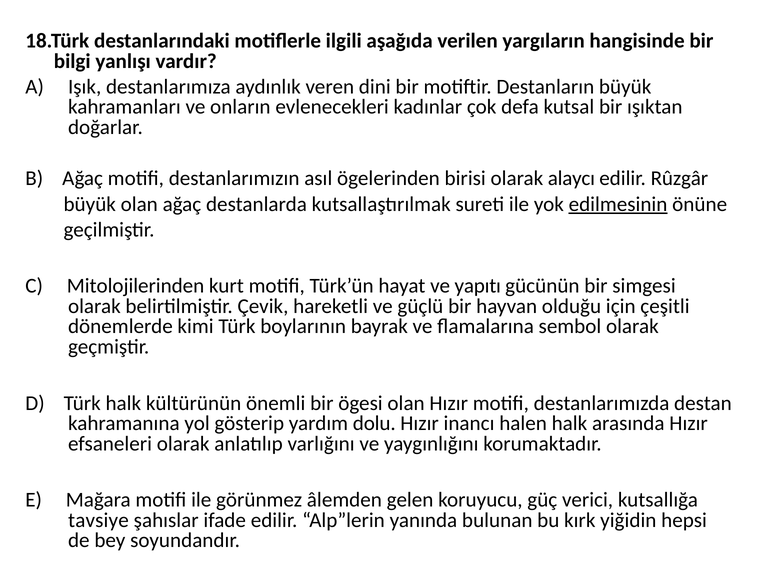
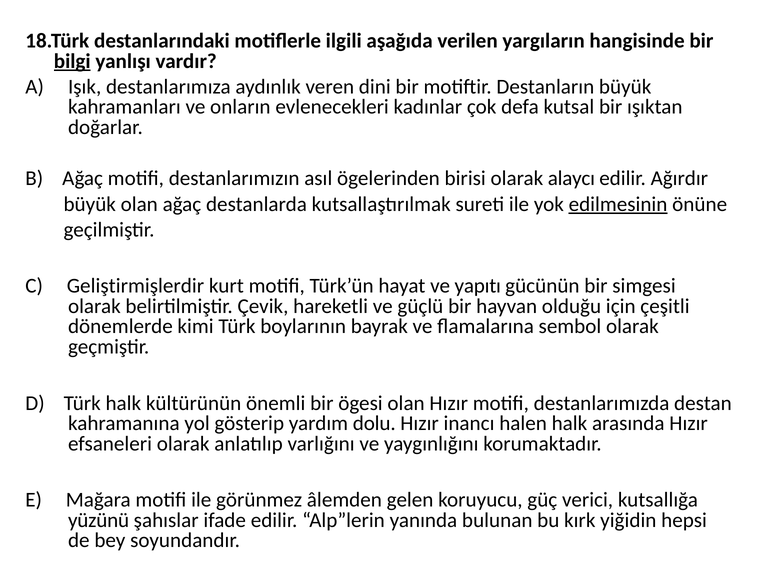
bilgi underline: none -> present
Rûzgâr: Rûzgâr -> Ağırdır
Mitolojilerinden: Mitolojilerinden -> Geliştirmişlerdir
tavsiye: tavsiye -> yüzünü
